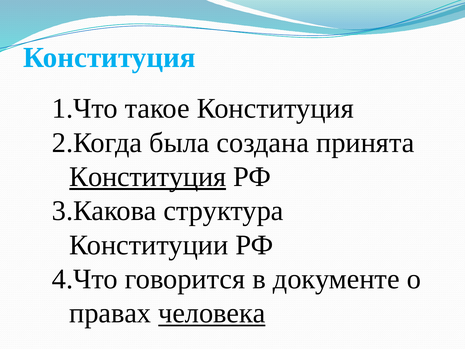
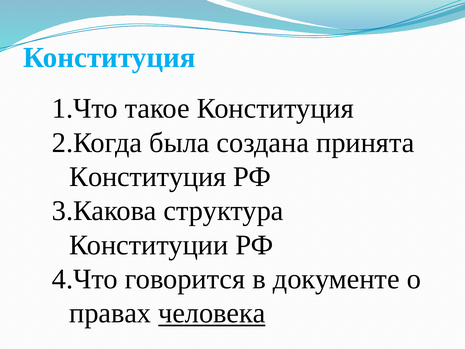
Конституция at (148, 177) underline: present -> none
